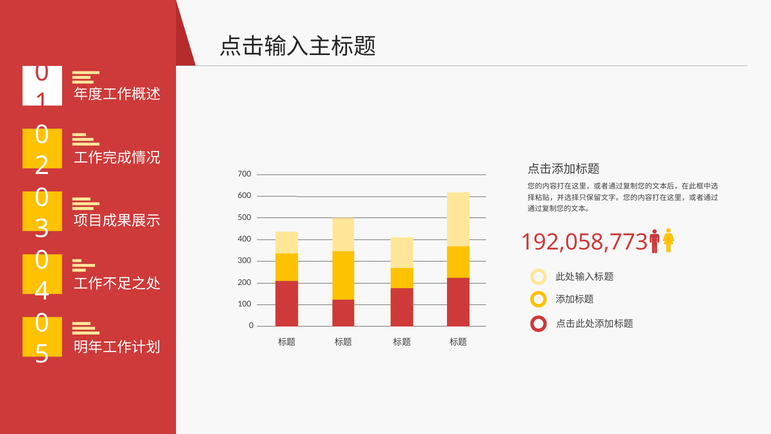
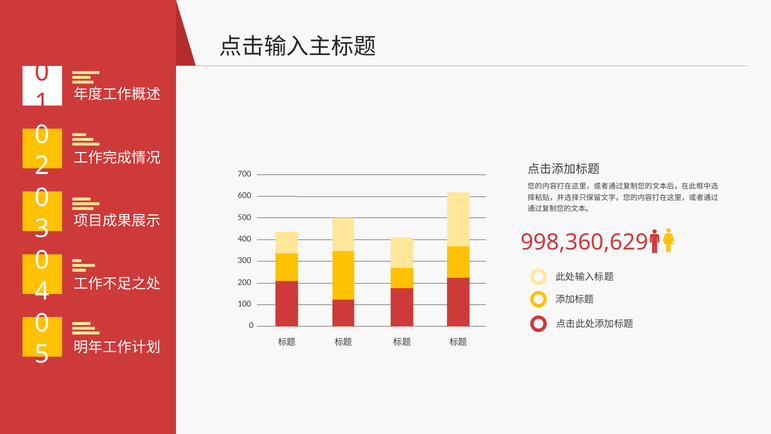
192,058,773: 192,058,773 -> 998,360,629
